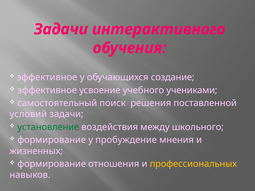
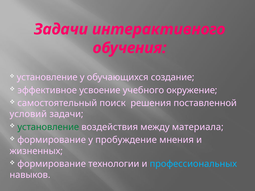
эффективное at (47, 77): эффективное -> установление
учениками: учениками -> окружение
школьного: школьного -> материала
отношения: отношения -> технологии
профессиональных colour: yellow -> light blue
